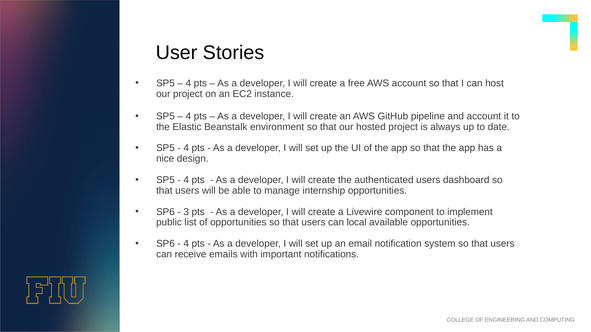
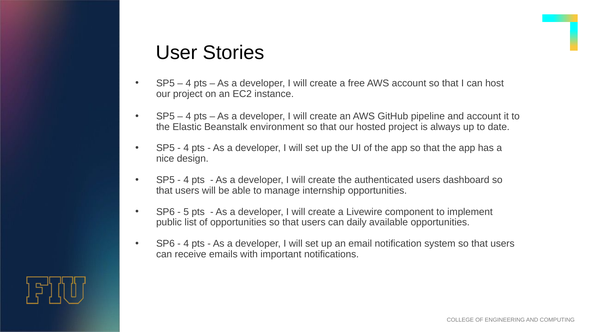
3: 3 -> 5
local: local -> daily
